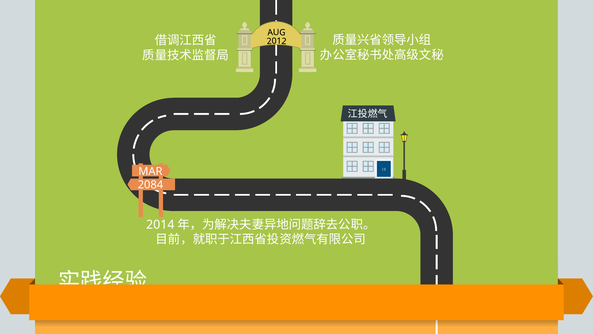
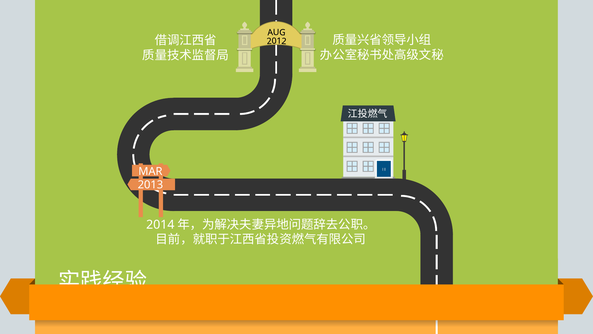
2084: 2084 -> 2013
